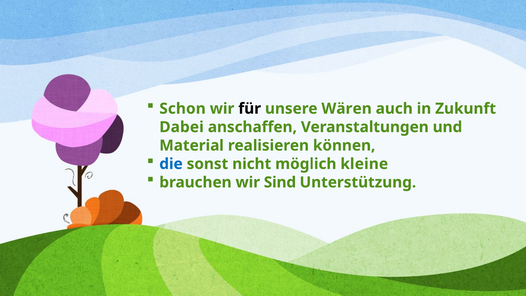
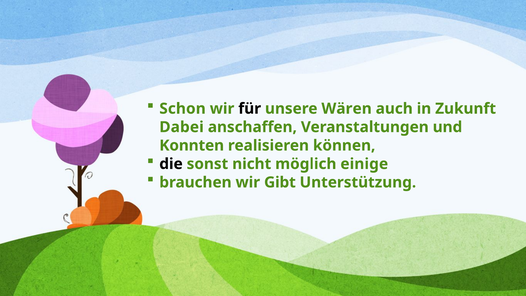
Material: Material -> Konnten
die colour: blue -> black
kleine: kleine -> einige
Sind: Sind -> Gibt
